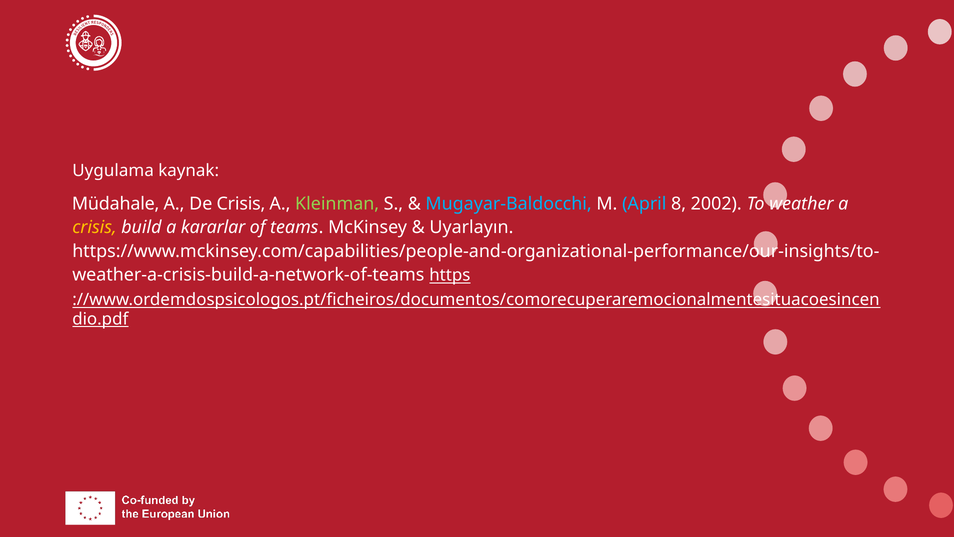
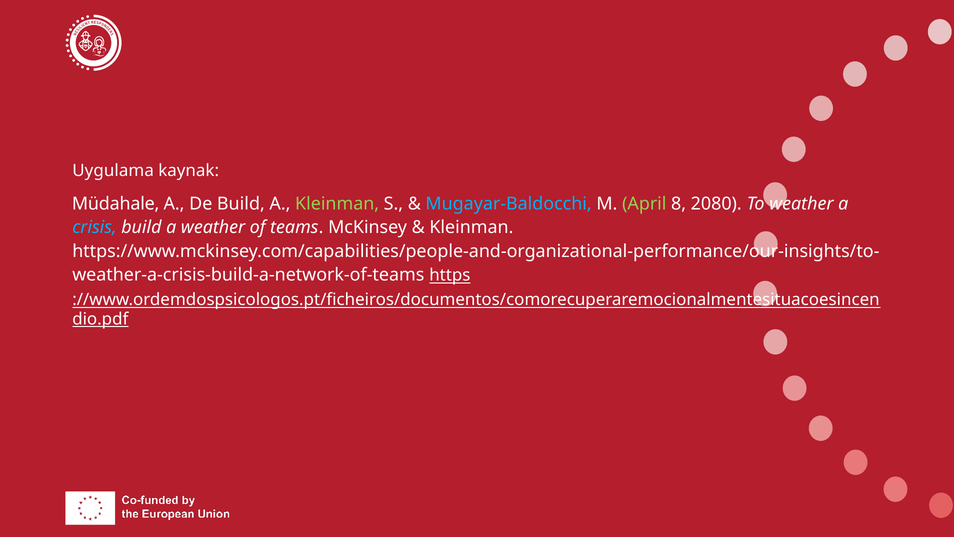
De Crisis: Crisis -> Build
April colour: light blue -> light green
2002: 2002 -> 2080
crisis at (94, 227) colour: yellow -> light blue
a kararlar: kararlar -> weather
Uyarlayın at (471, 227): Uyarlayın -> Kleinman
